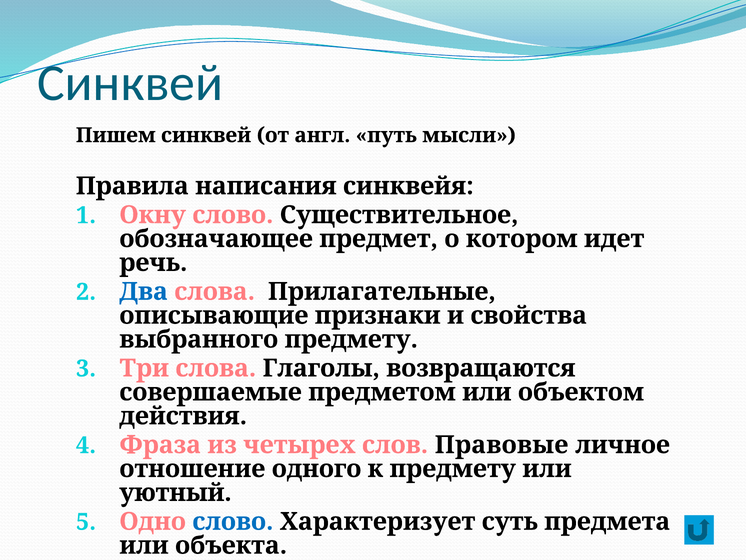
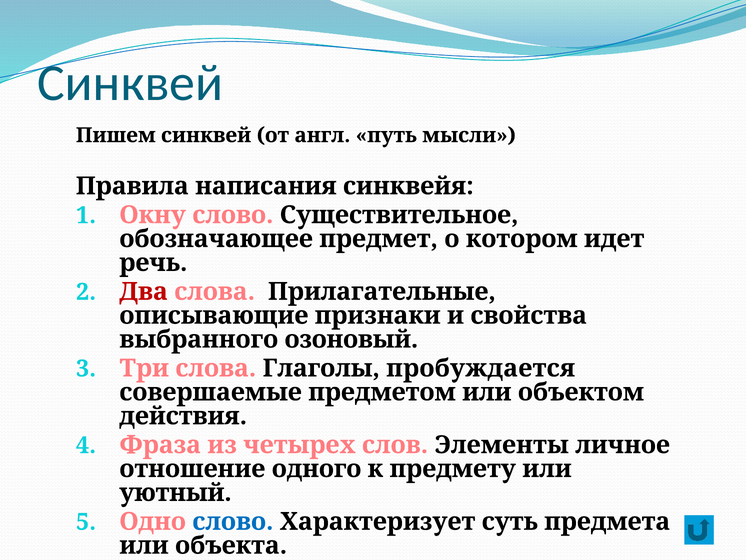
Два colour: blue -> red
выбранного предмету: предмету -> озоновый
возвращаются: возвращаются -> пробуждается
Правовые: Правовые -> Элементы
